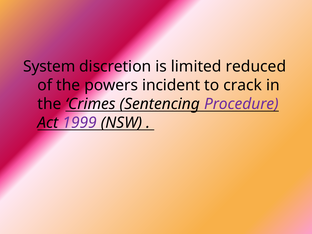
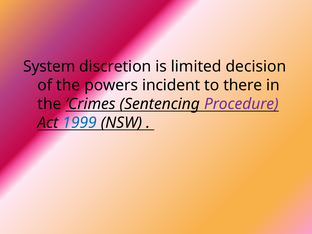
reduced: reduced -> decision
crack: crack -> there
1999 colour: purple -> blue
